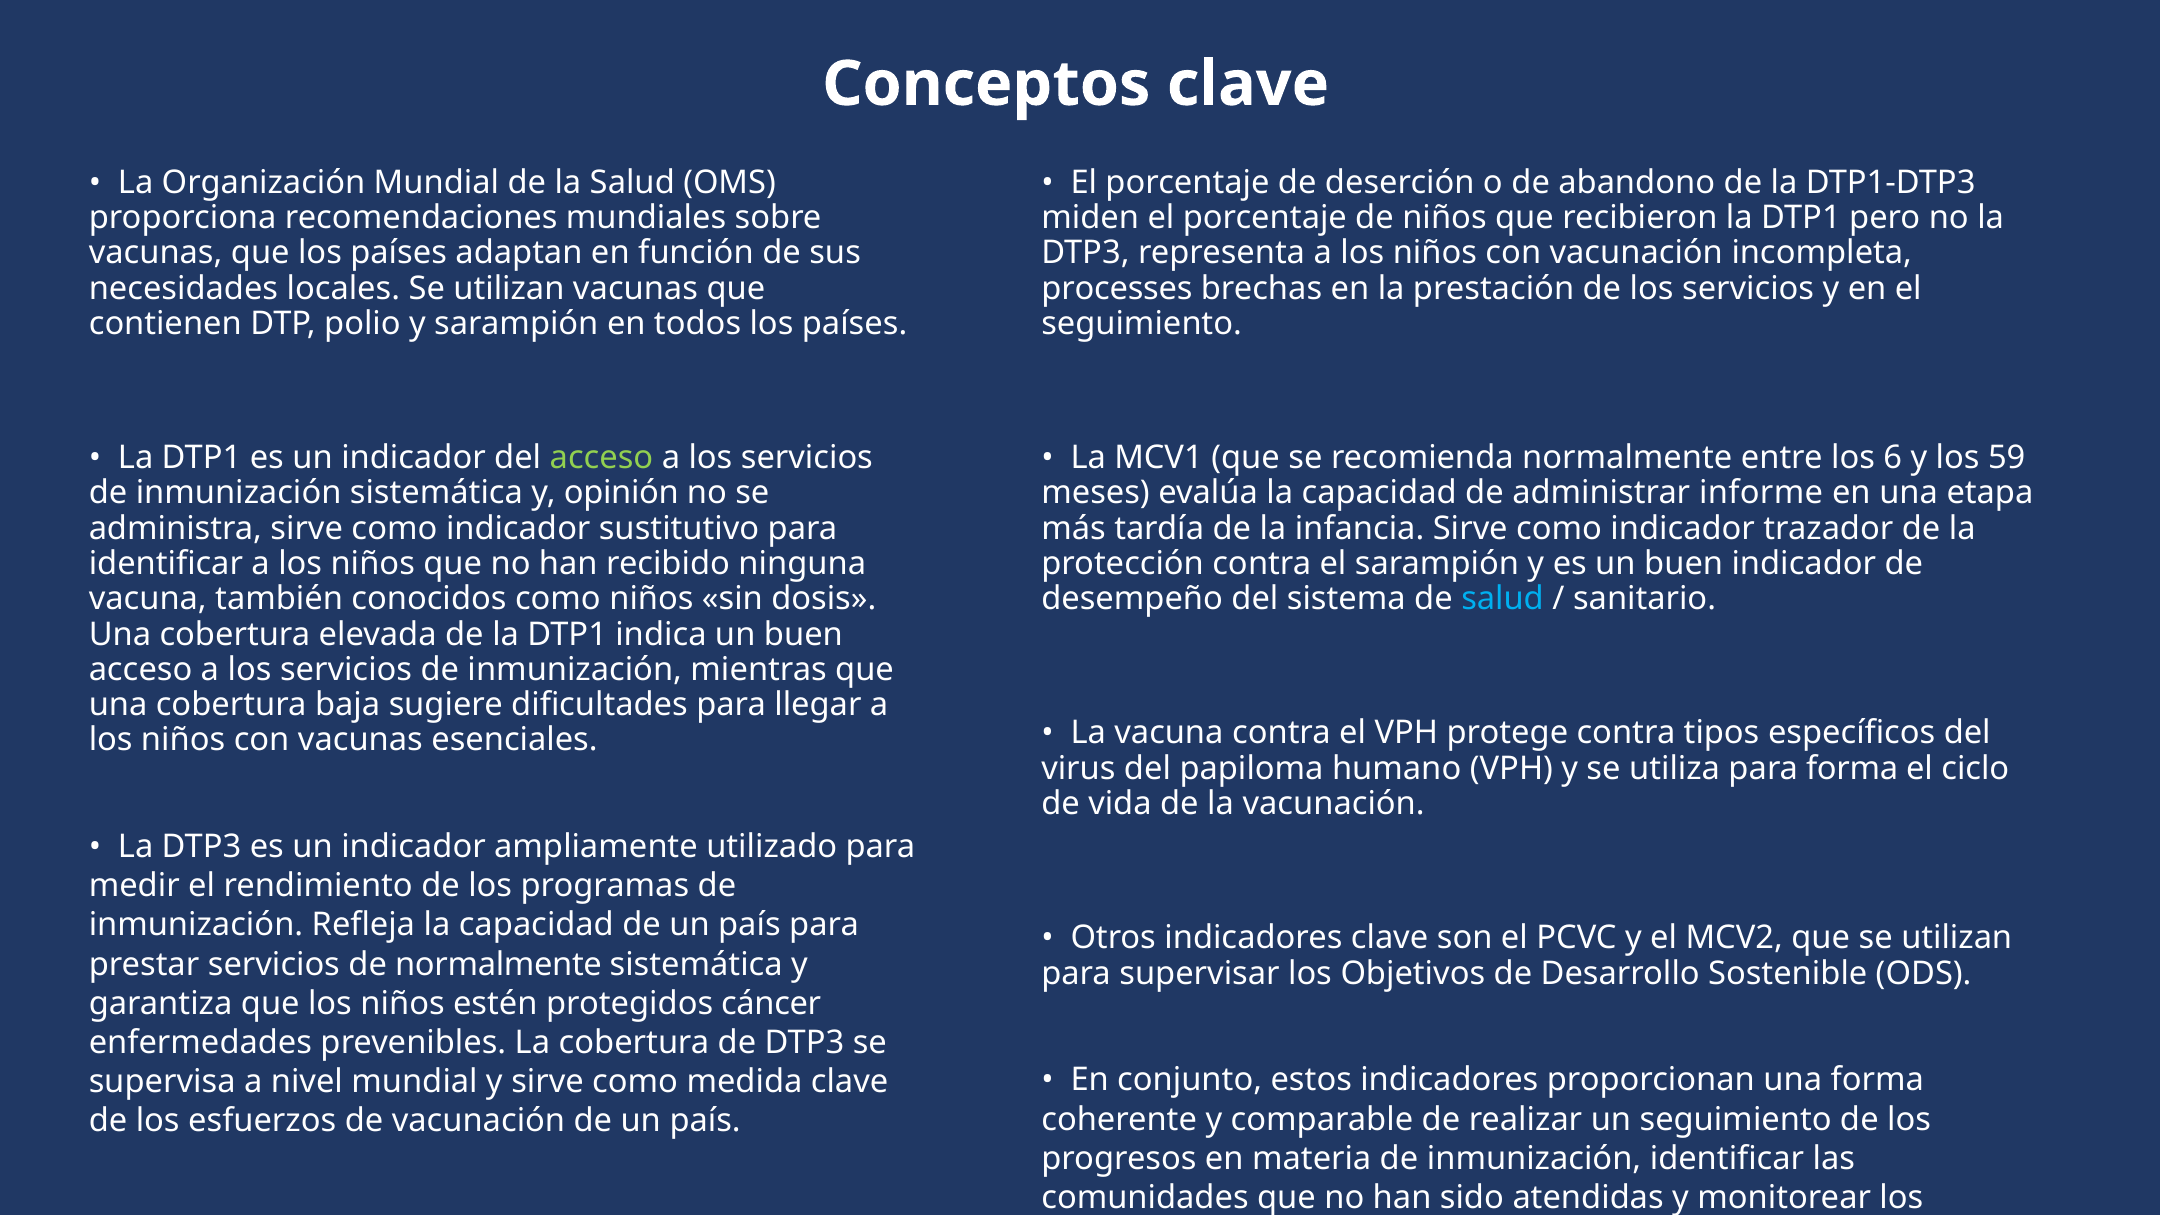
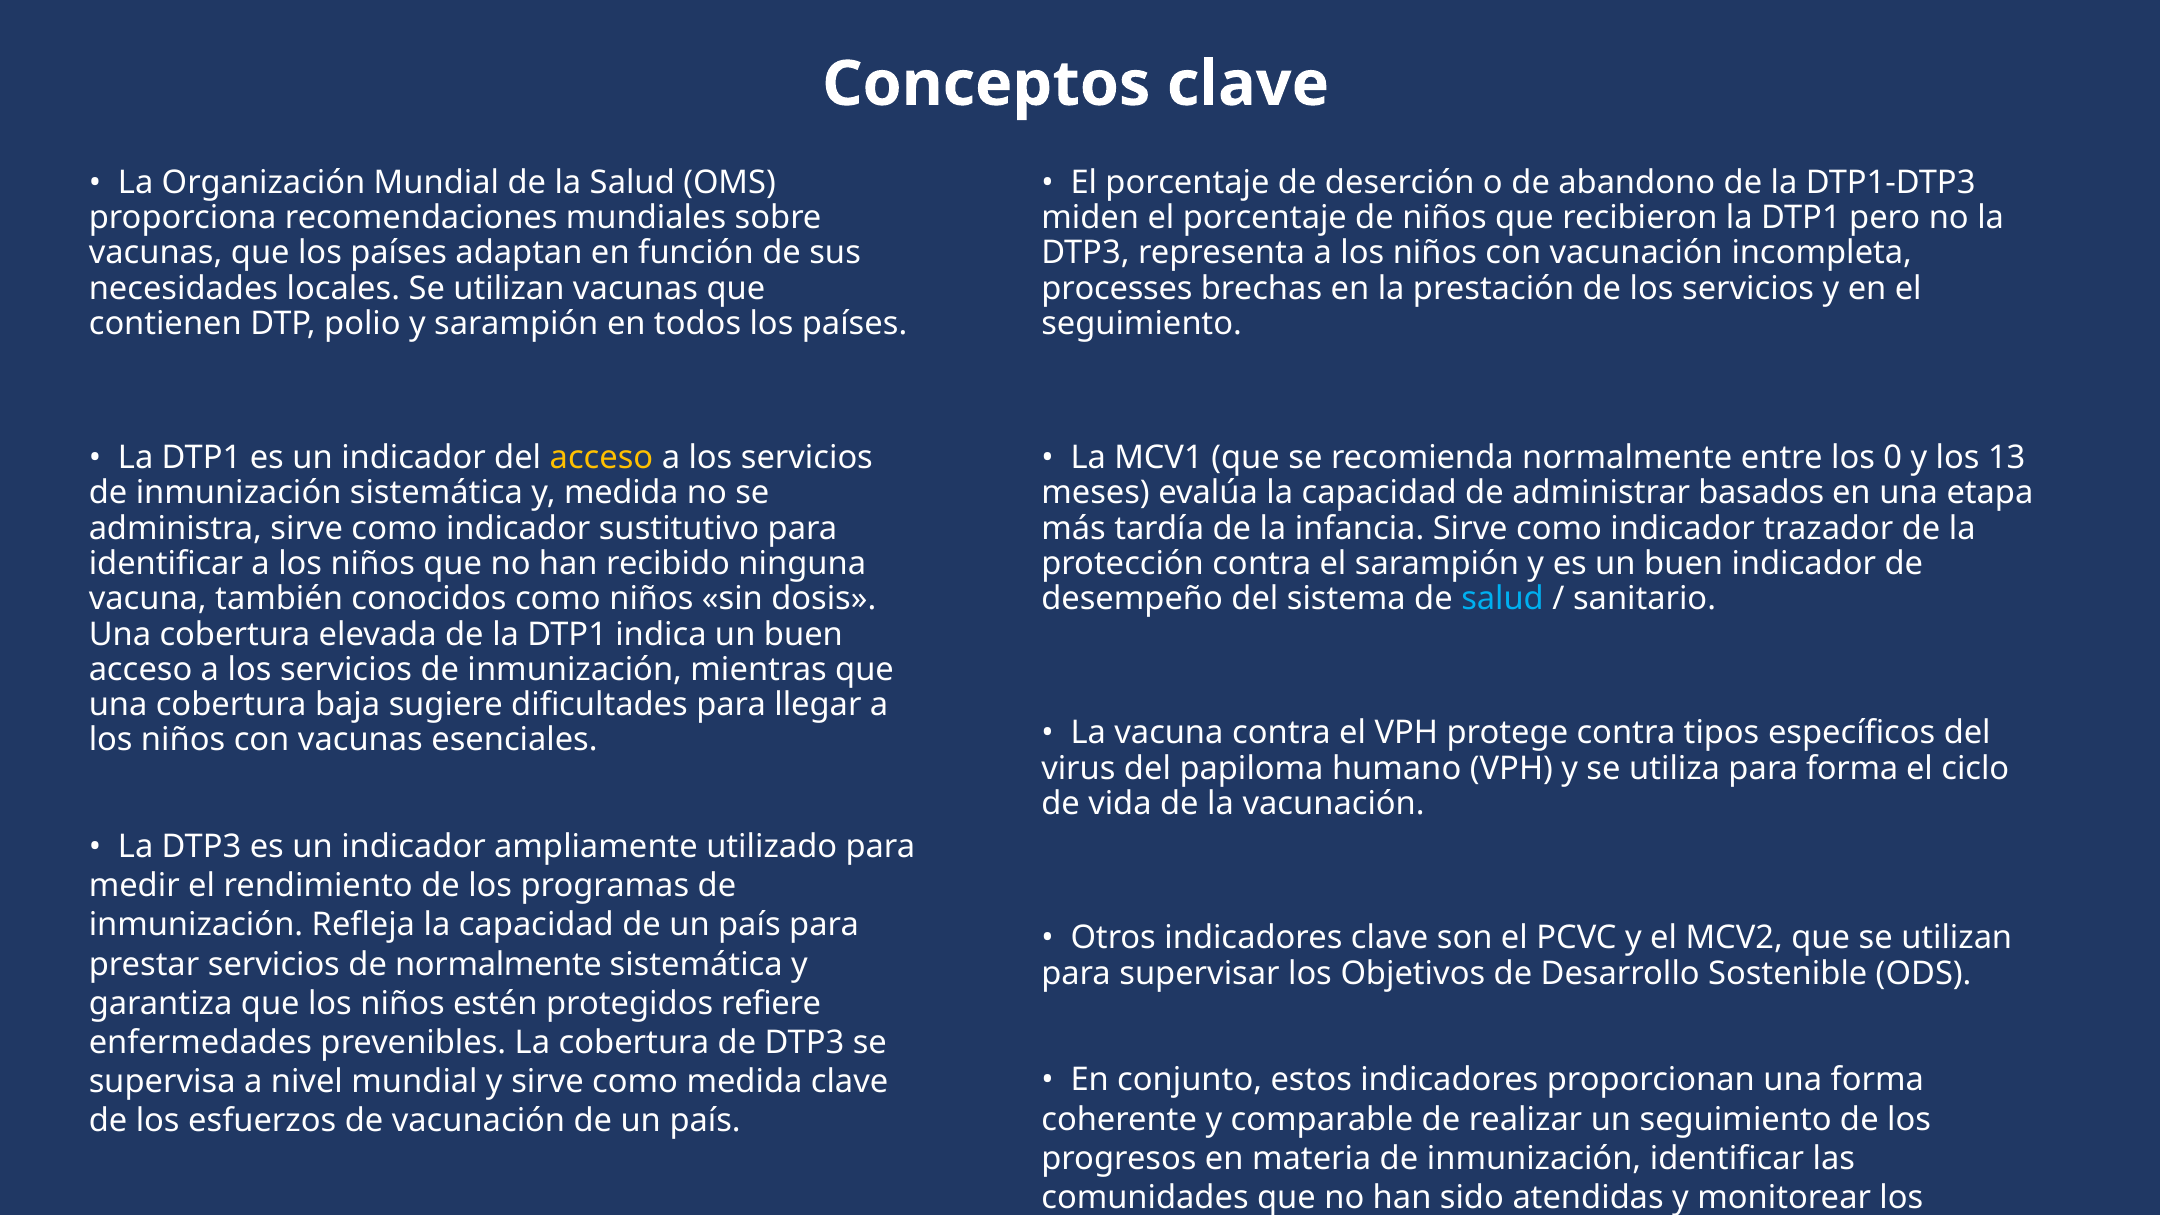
acceso at (601, 458) colour: light green -> yellow
6: 6 -> 0
59: 59 -> 13
y opinión: opinión -> medida
informe: informe -> basados
cáncer: cáncer -> refiere
